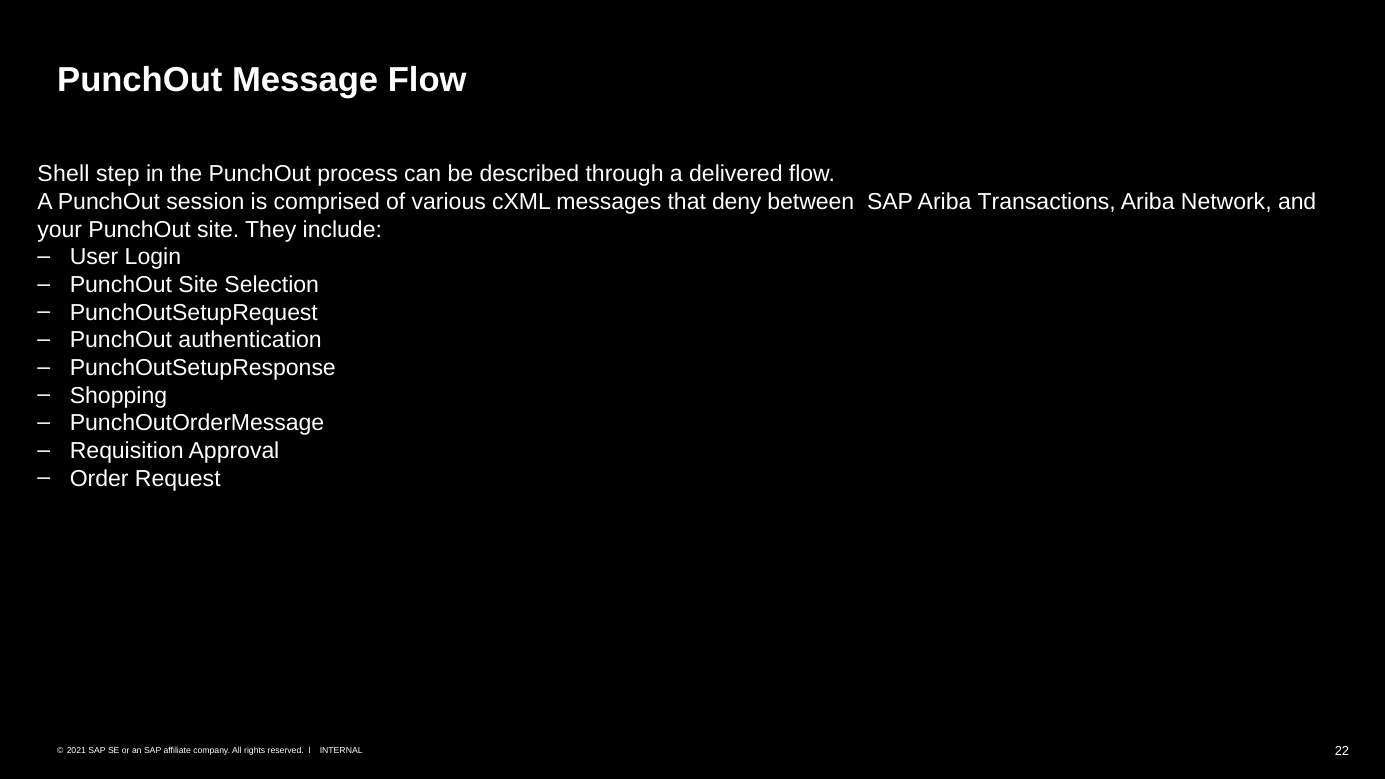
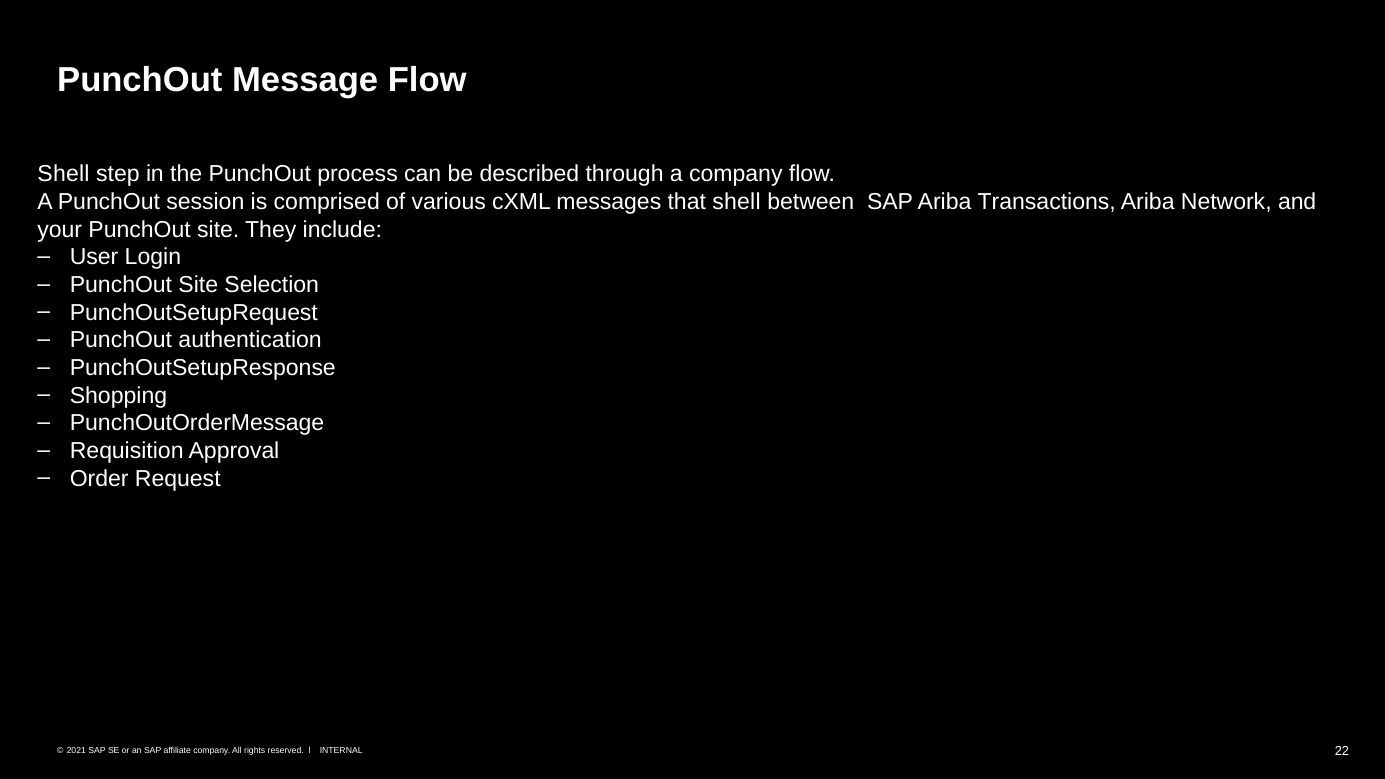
a delivered: delivered -> company
that deny: deny -> shell
